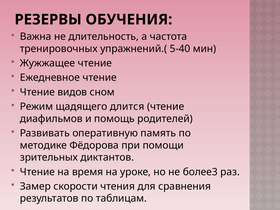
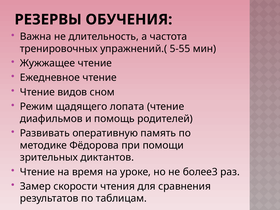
5-40: 5-40 -> 5-55
длится: длится -> лопата
